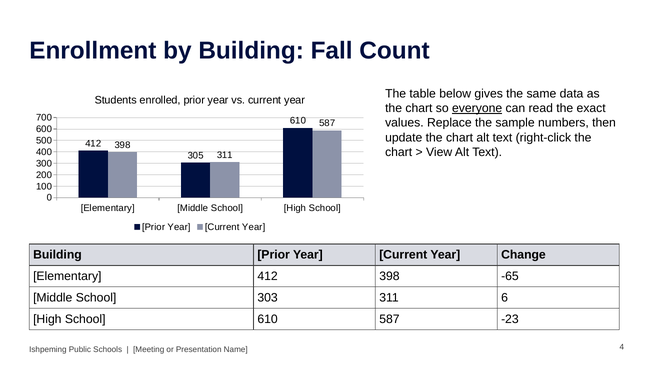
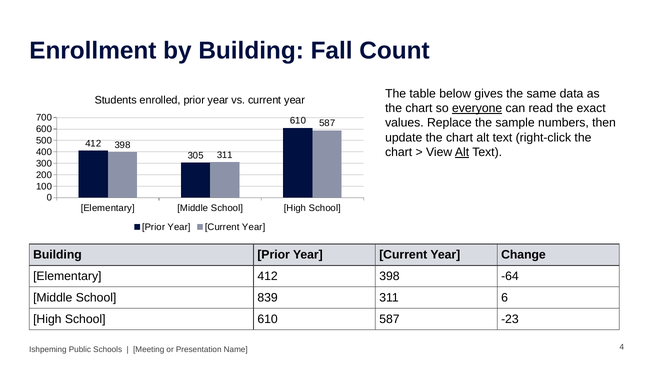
Alt at (462, 152) underline: none -> present
-65: -65 -> -64
303: 303 -> 839
